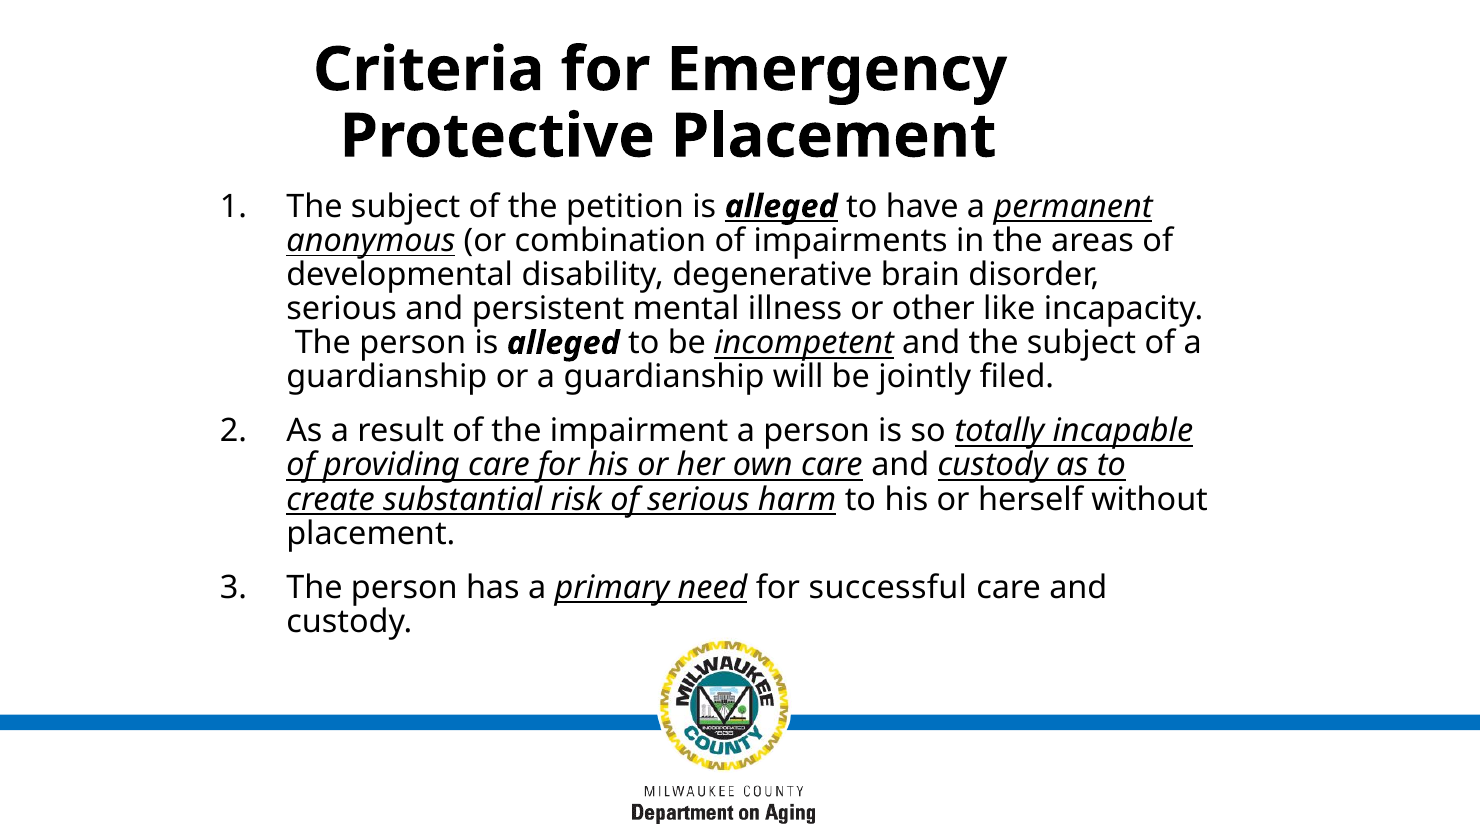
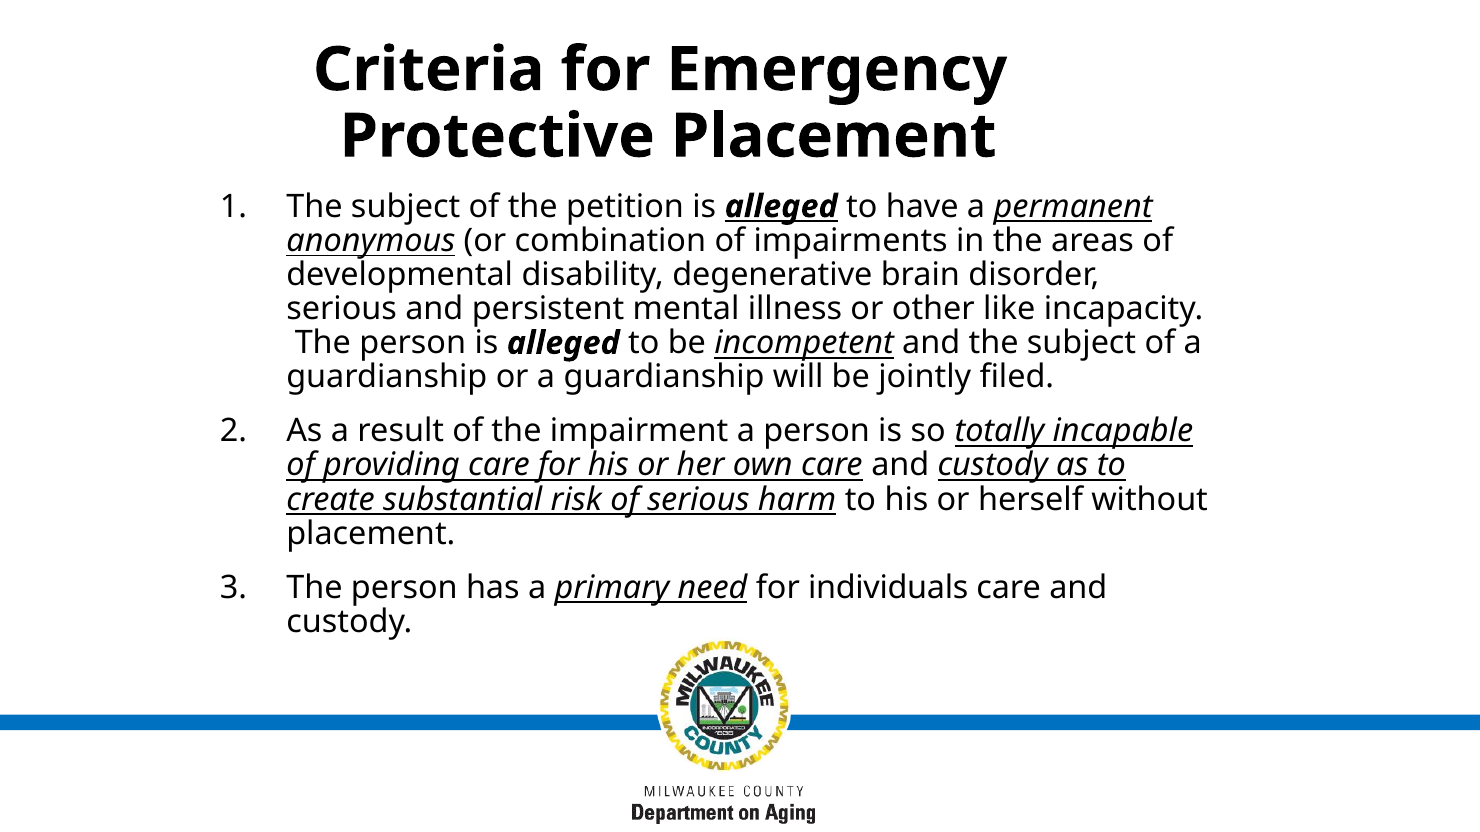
successful: successful -> individuals
